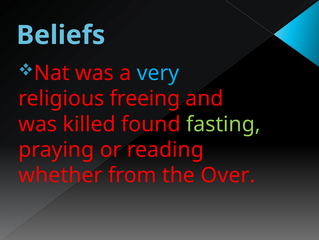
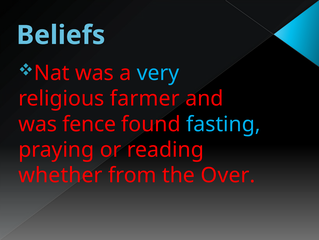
freeing: freeing -> farmer
killed: killed -> fence
fasting colour: light green -> light blue
